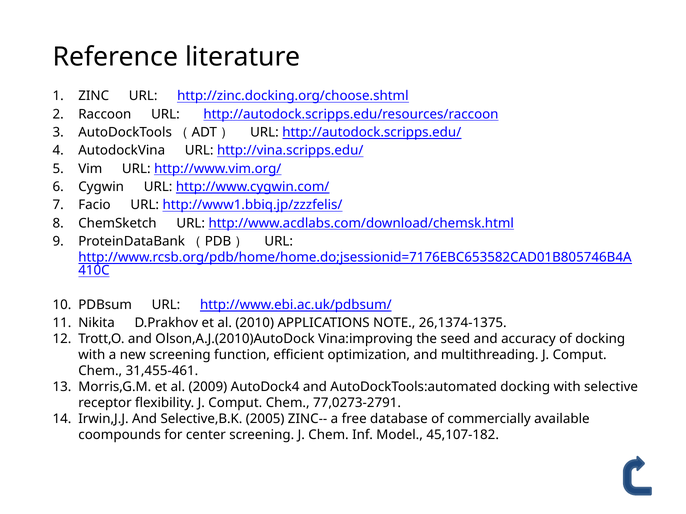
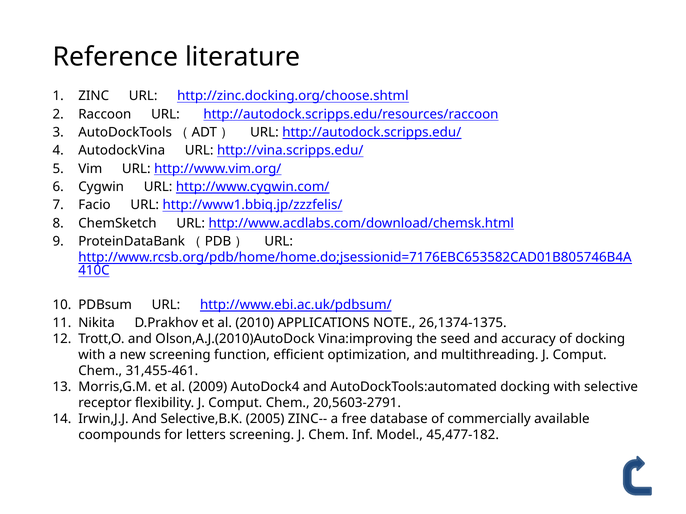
77,0273-2791: 77,0273-2791 -> 20,5603-2791
center: center -> letters
45,107-182: 45,107-182 -> 45,477-182
